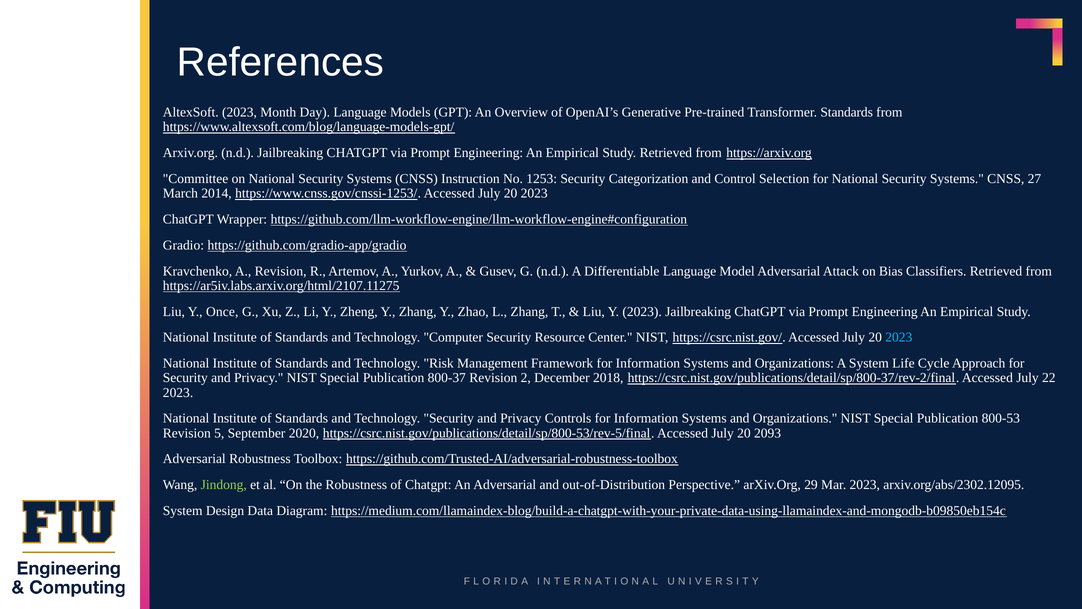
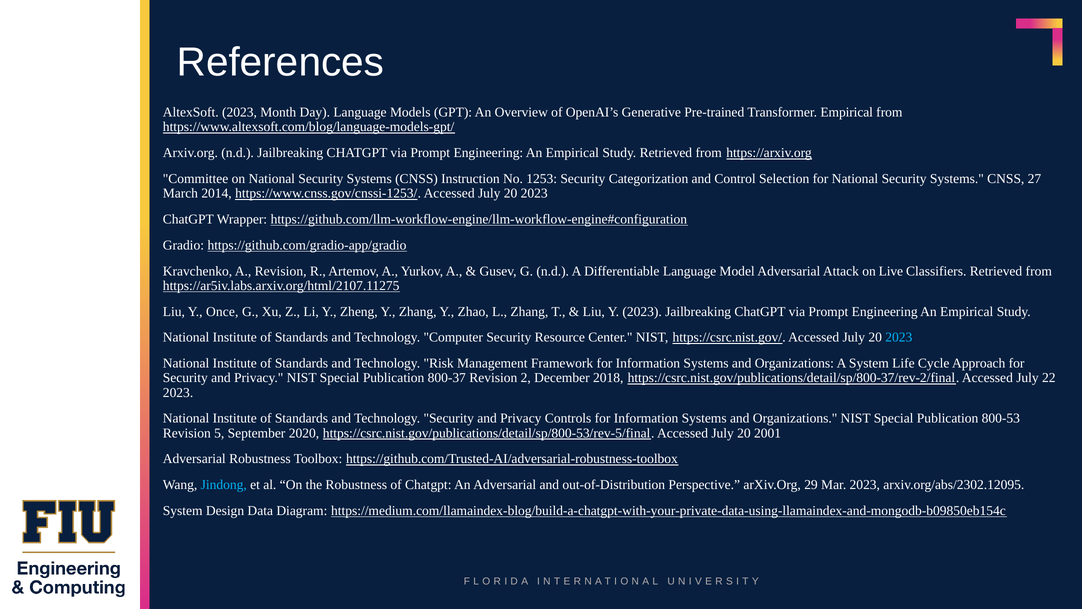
Transformer Standards: Standards -> Empirical
Bias: Bias -> Live
2093: 2093 -> 2001
Jindong colour: light green -> light blue
